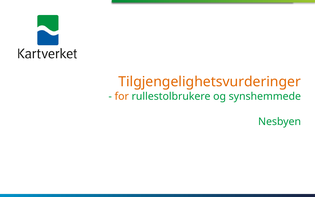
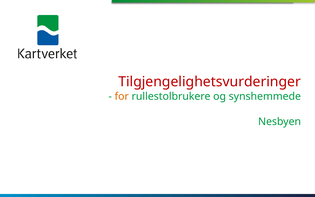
Tilgjengelighetsvurderinger colour: orange -> red
